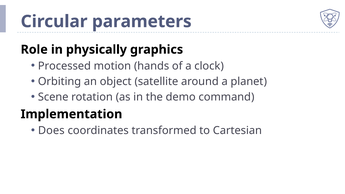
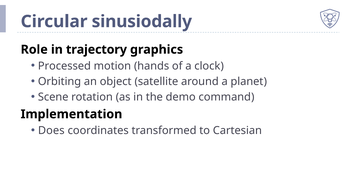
parameters: parameters -> sinusiodally
physically: physically -> trajectory
